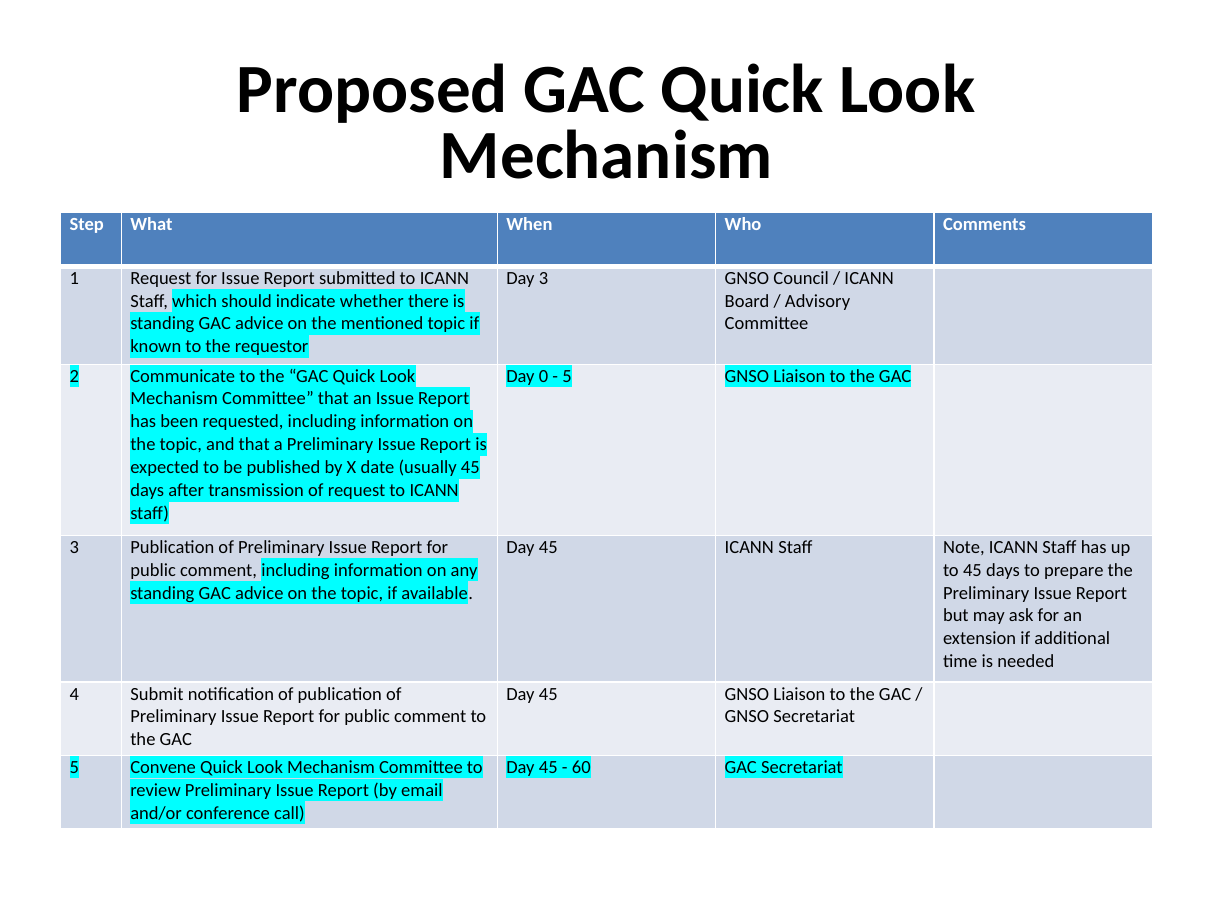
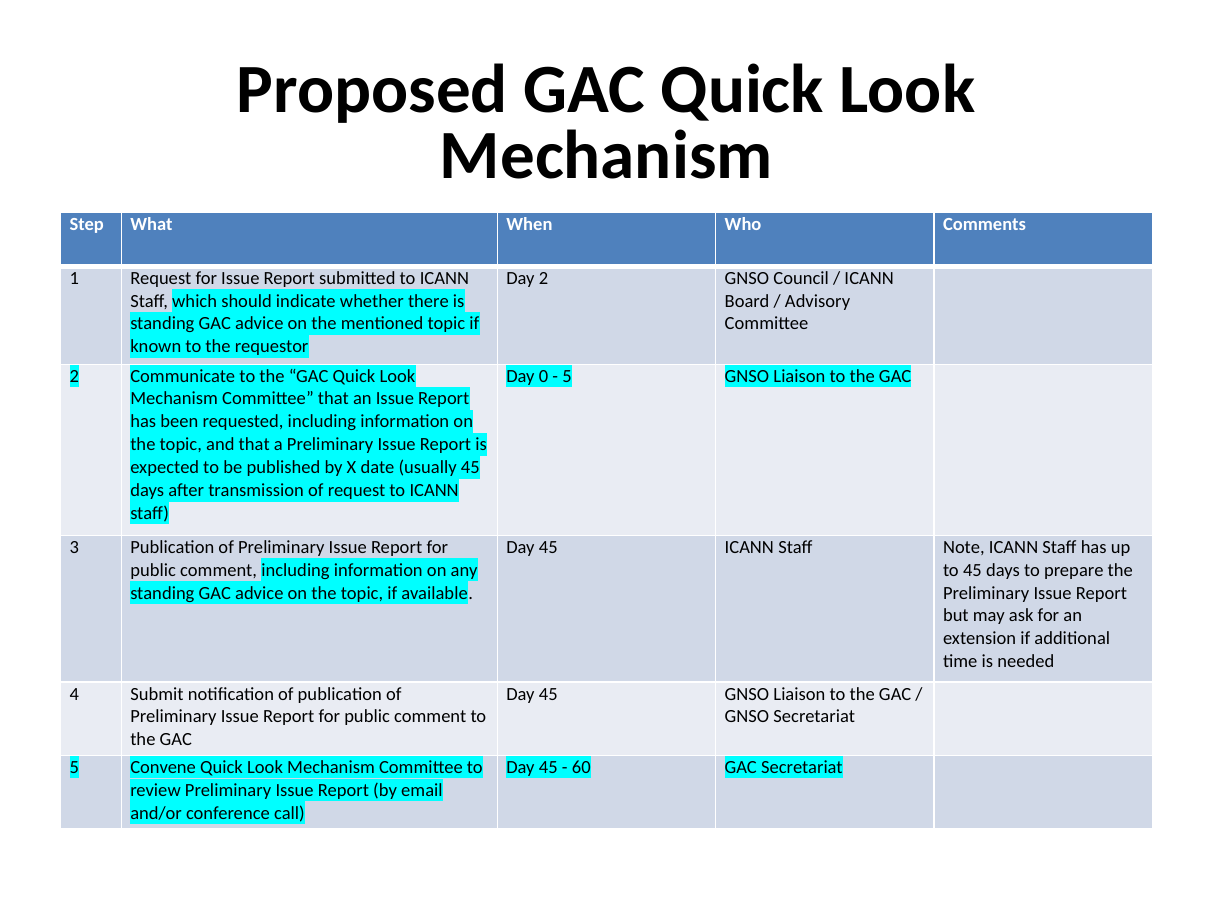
Day 3: 3 -> 2
